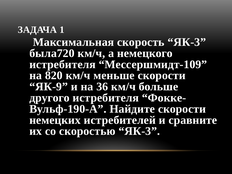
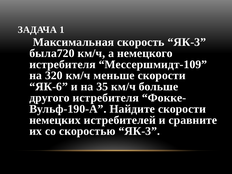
820: 820 -> 320
ЯК-9: ЯК-9 -> ЯК-6
36: 36 -> 35
